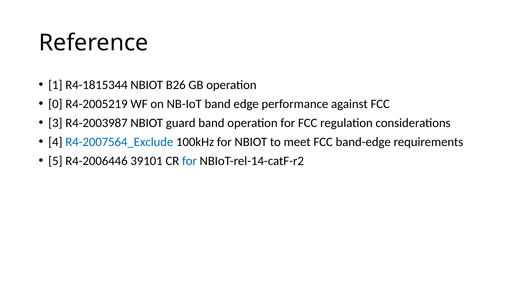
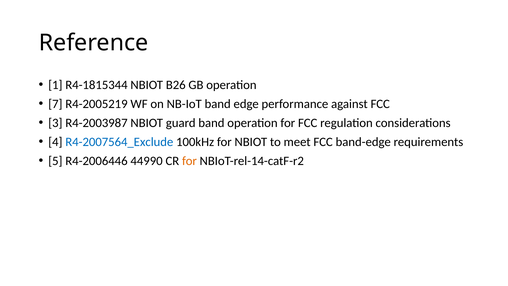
0: 0 -> 7
39101: 39101 -> 44990
for at (189, 161) colour: blue -> orange
